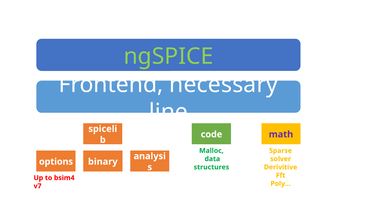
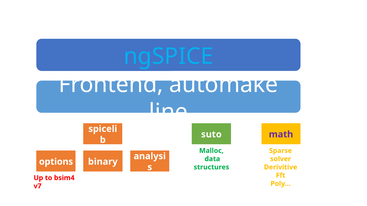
ngSPICE colour: light green -> light blue
necessary: necessary -> automake
code: code -> suto
